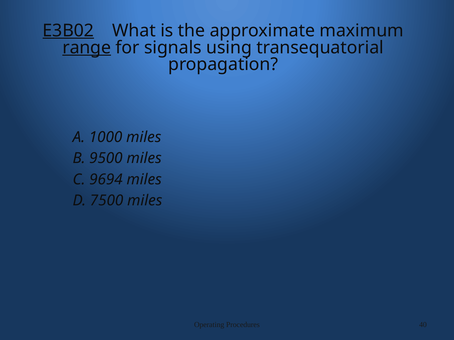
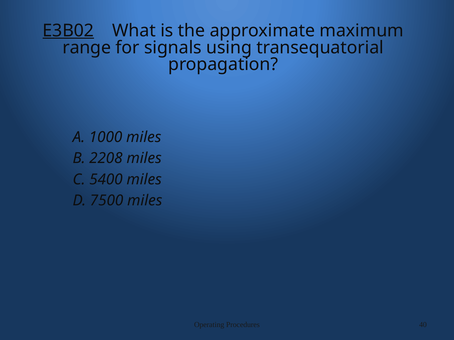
range underline: present -> none
9500: 9500 -> 2208
9694: 9694 -> 5400
